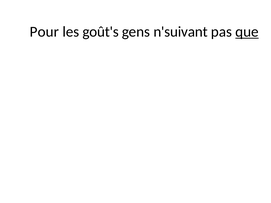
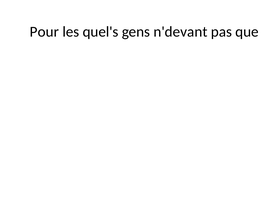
goût's: goût's -> quel's
n'suivant: n'suivant -> n'devant
que underline: present -> none
